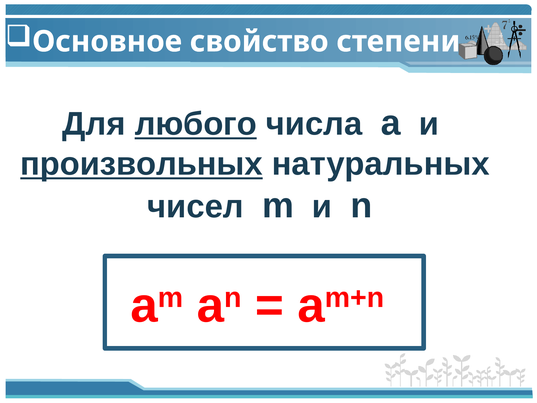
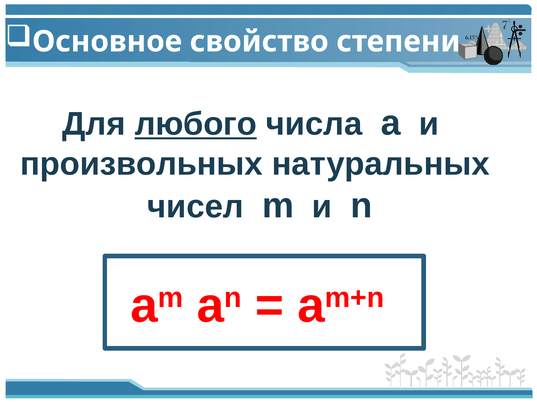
произвольных underline: present -> none
